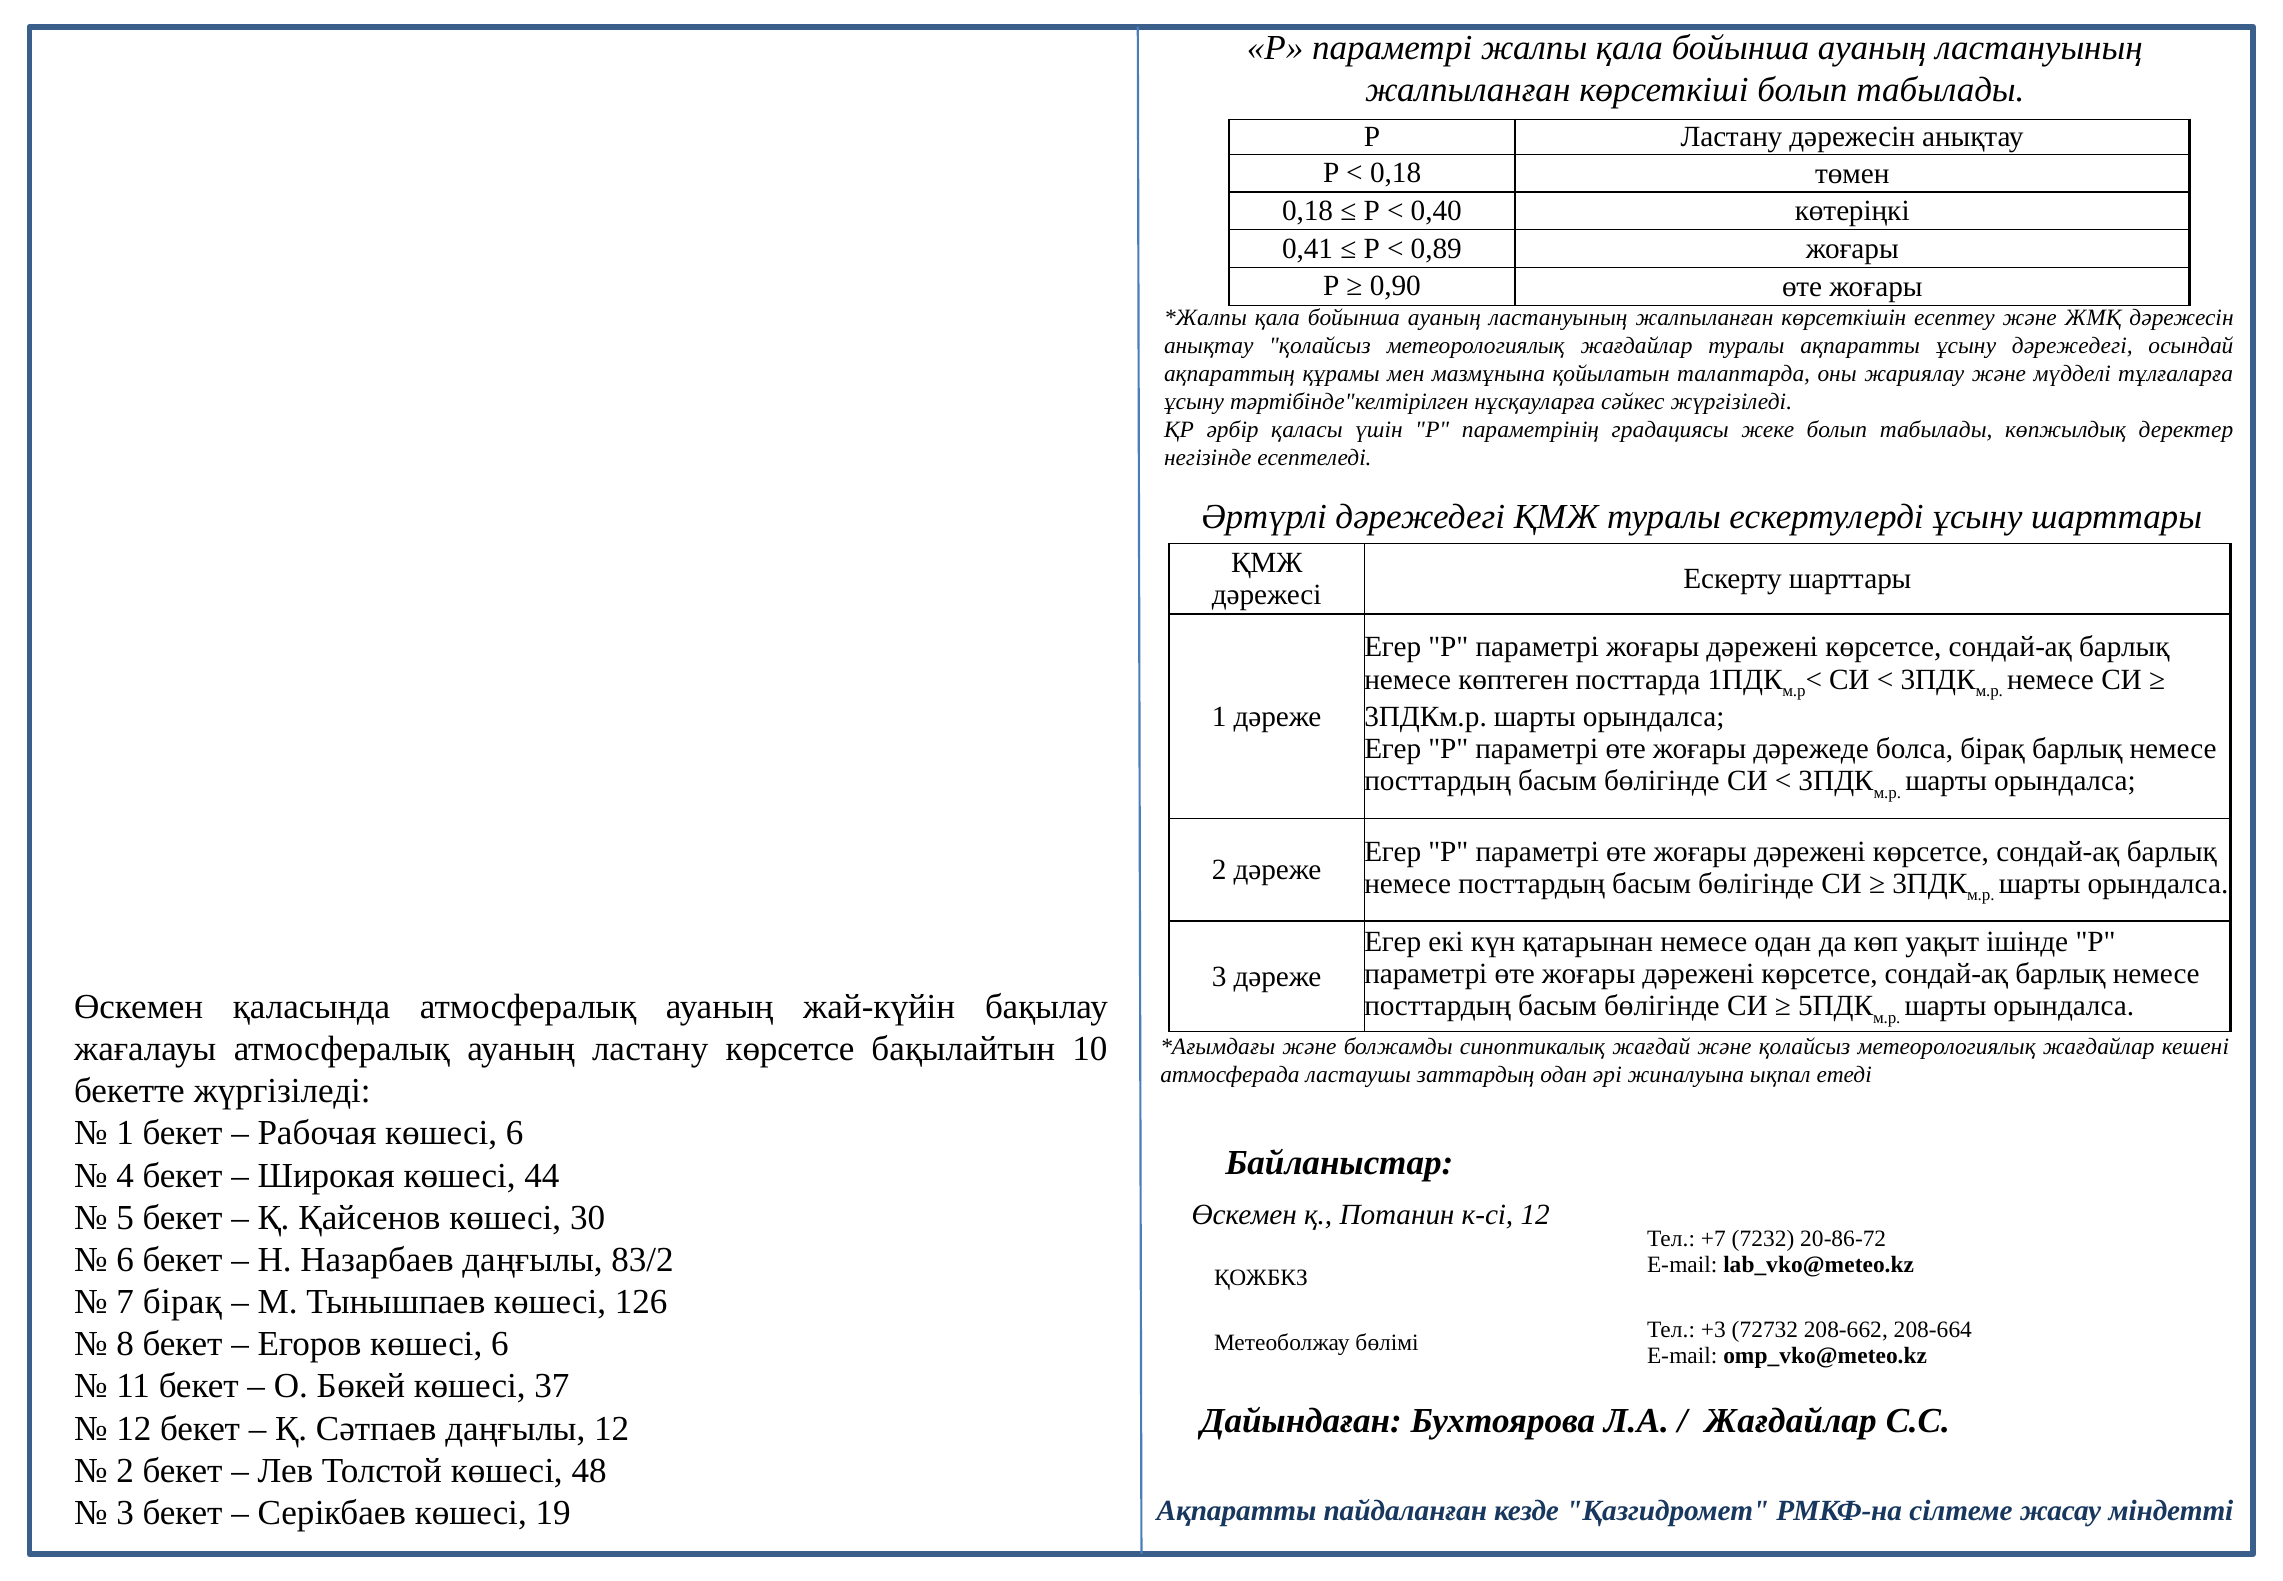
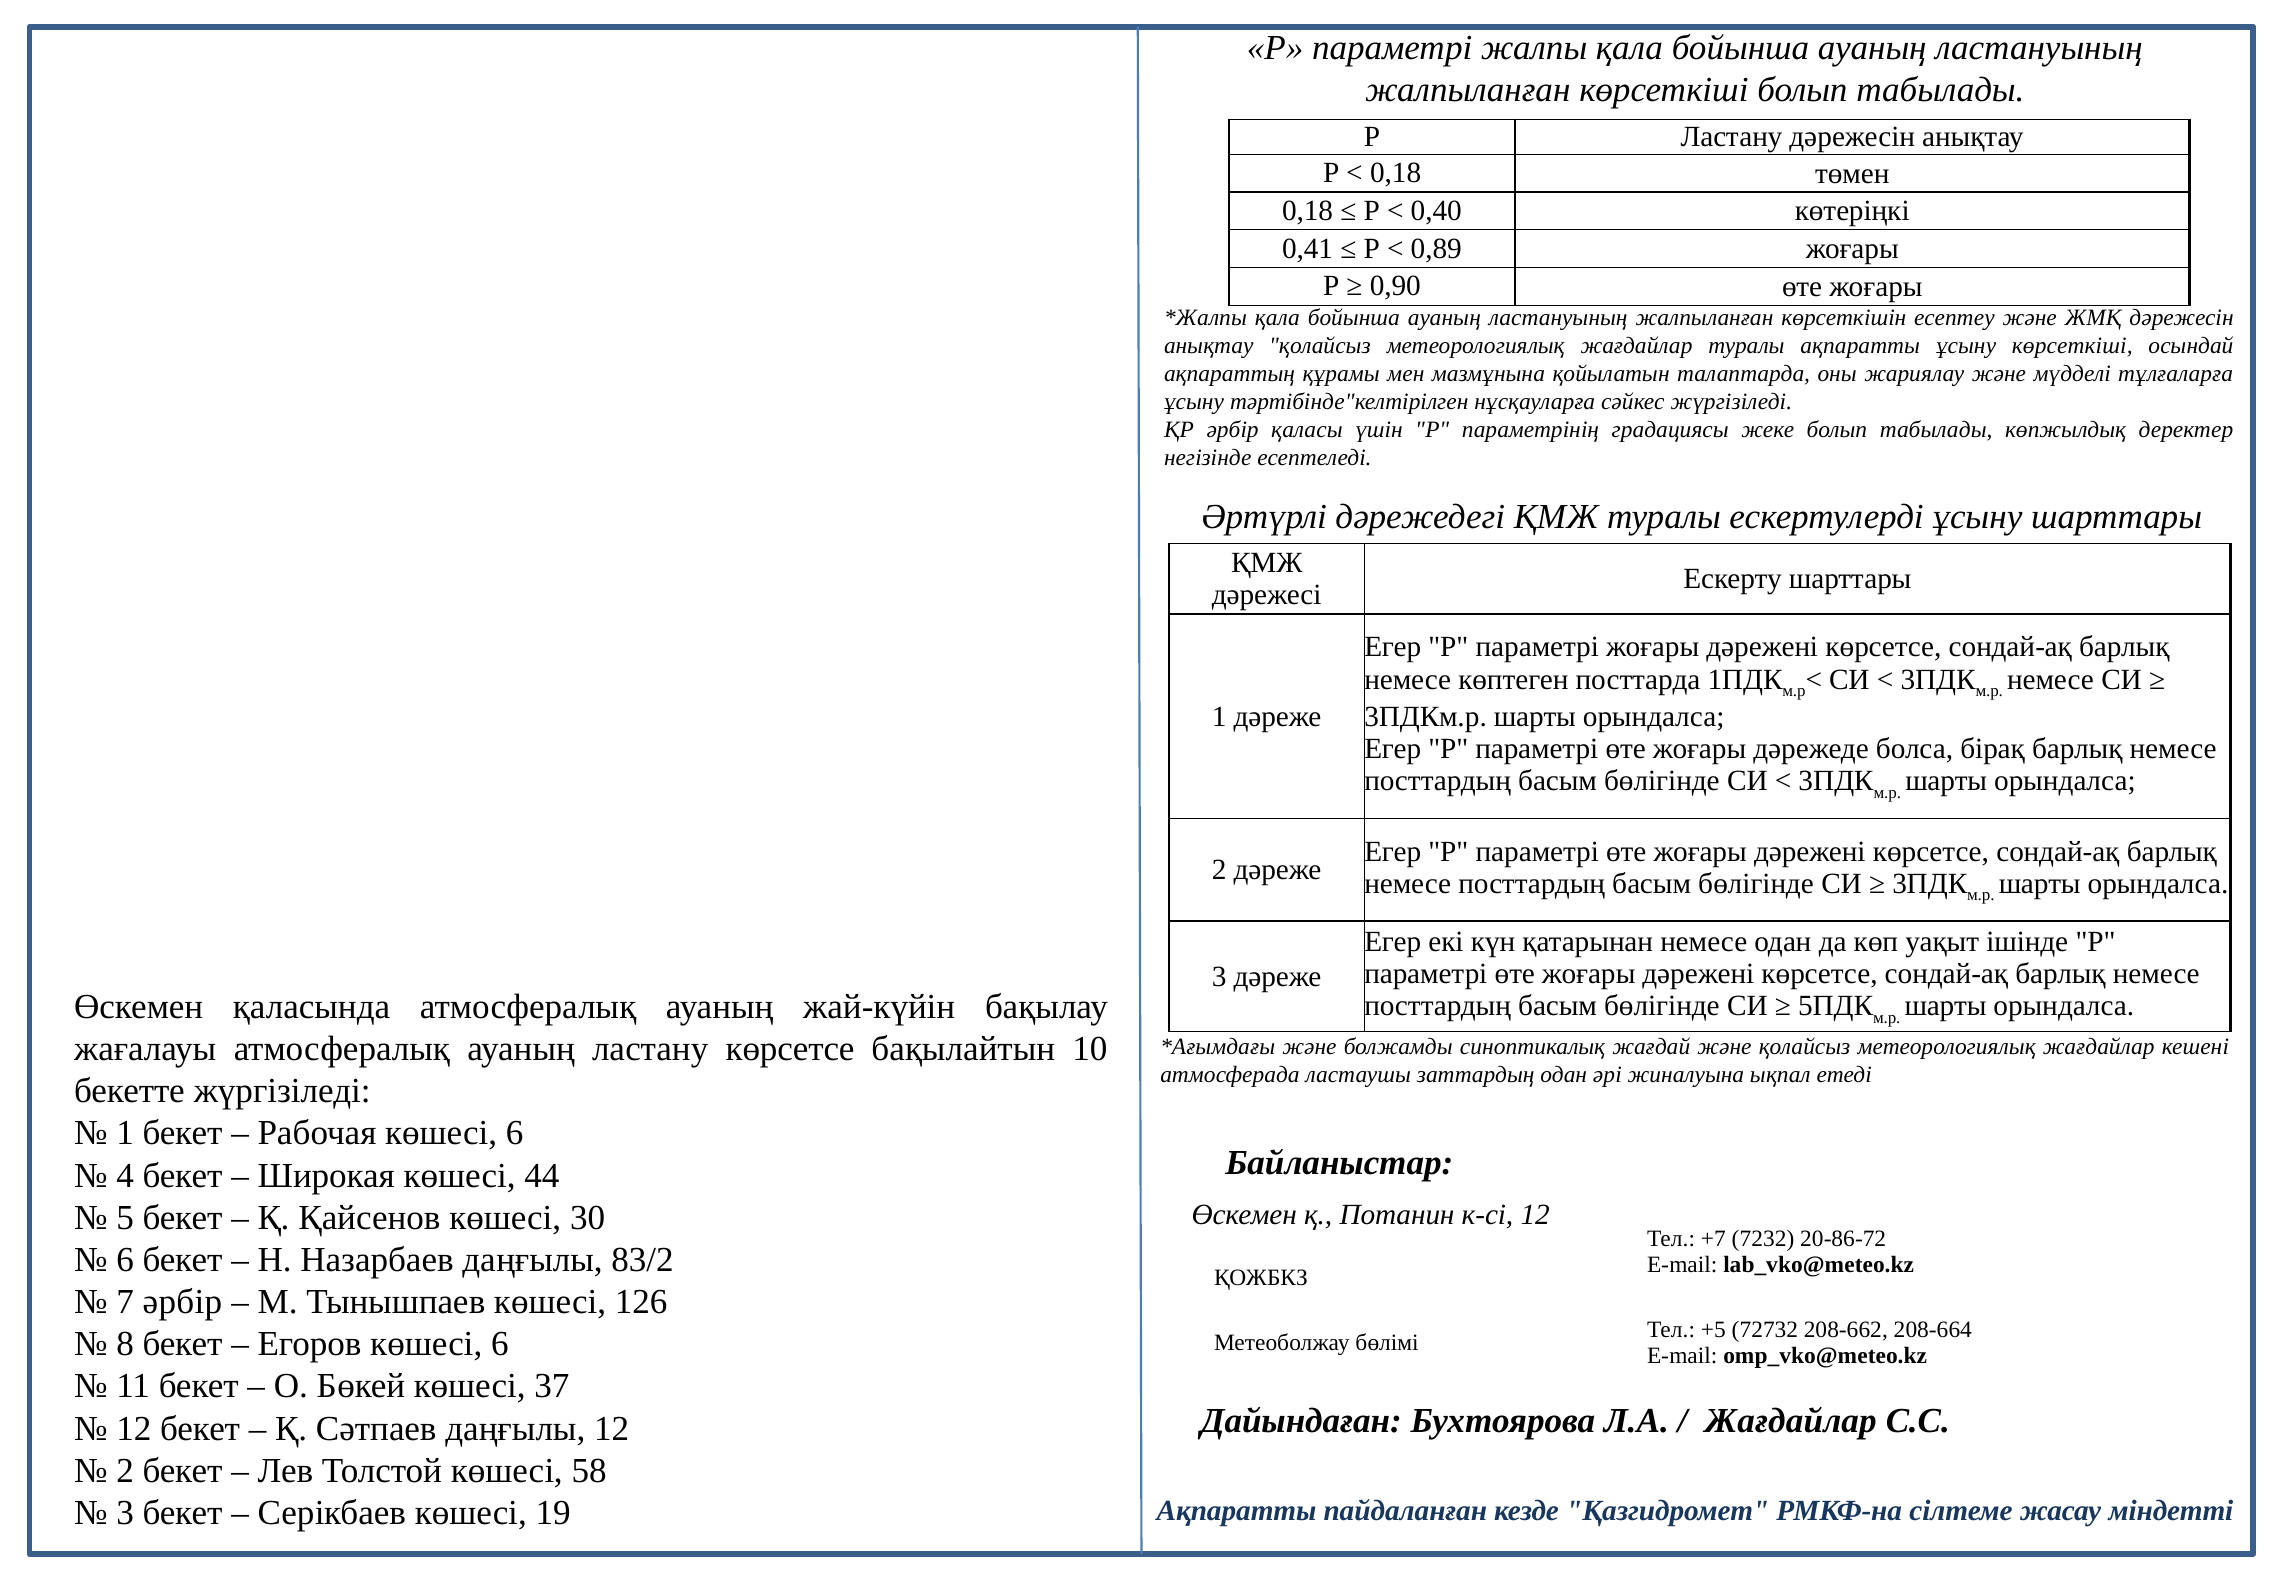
ұсыну дәрежедегі: дәрежедегі -> көрсеткіші
7 бірақ: бірақ -> әрбір
+3: +3 -> +5
48: 48 -> 58
